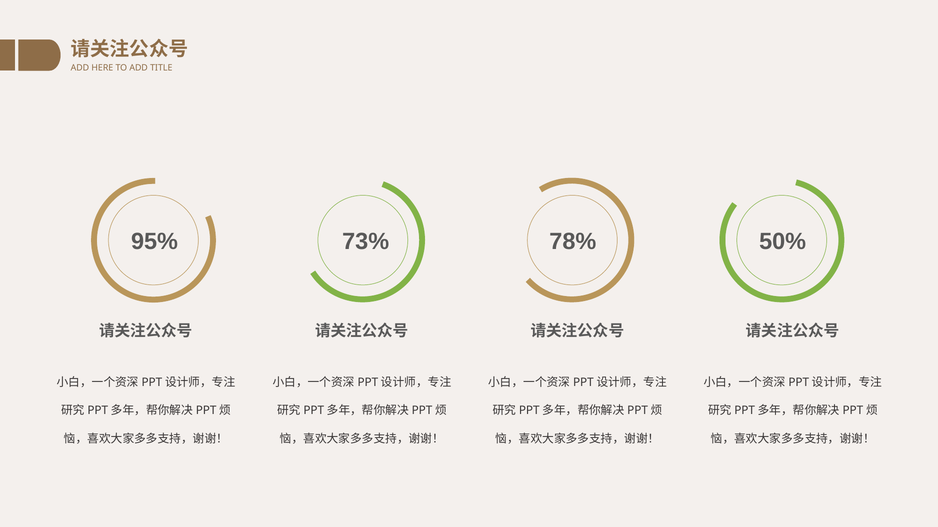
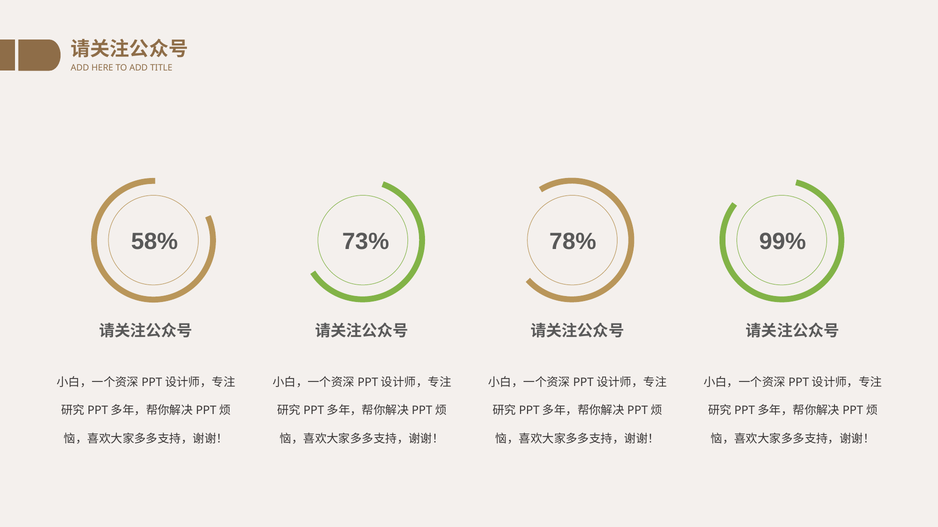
95%: 95% -> 58%
50%: 50% -> 99%
